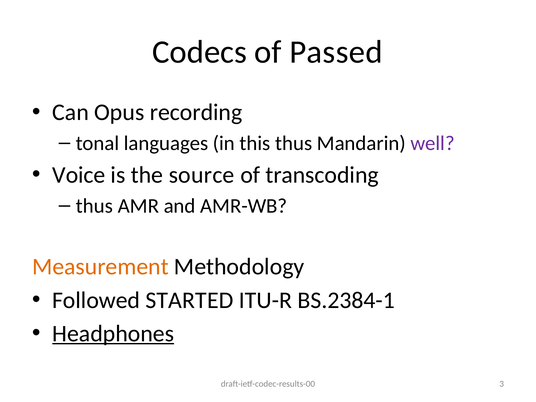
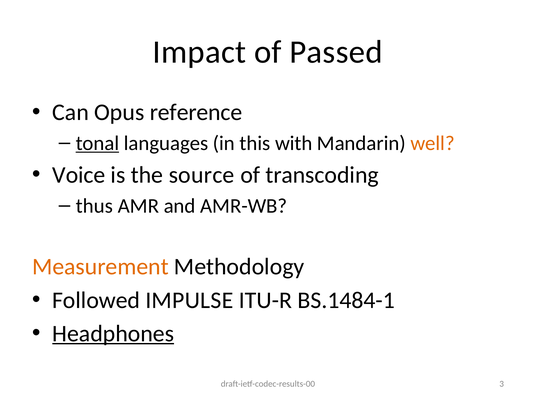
Codecs: Codecs -> Impact
recording: recording -> reference
tonal underline: none -> present
this thus: thus -> with
well colour: purple -> orange
STARTED: STARTED -> IMPULSE
BS.2384-1: BS.2384-1 -> BS.1484-1
